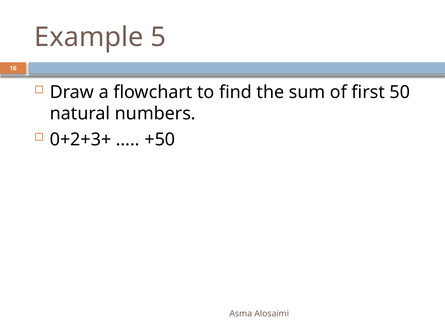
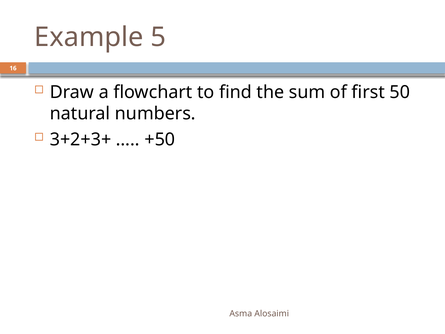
0+2+3+: 0+2+3+ -> 3+2+3+
